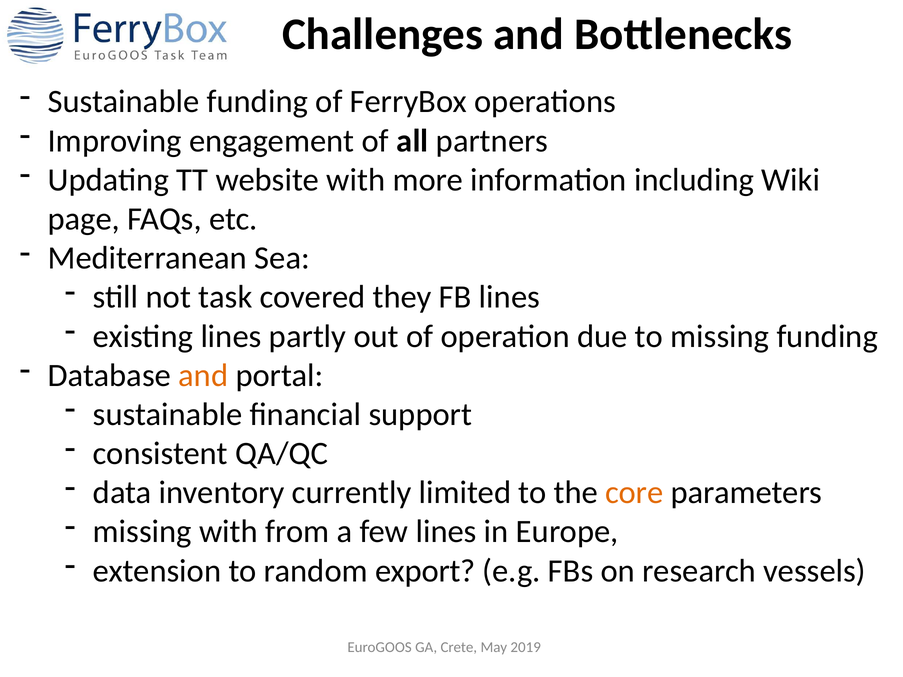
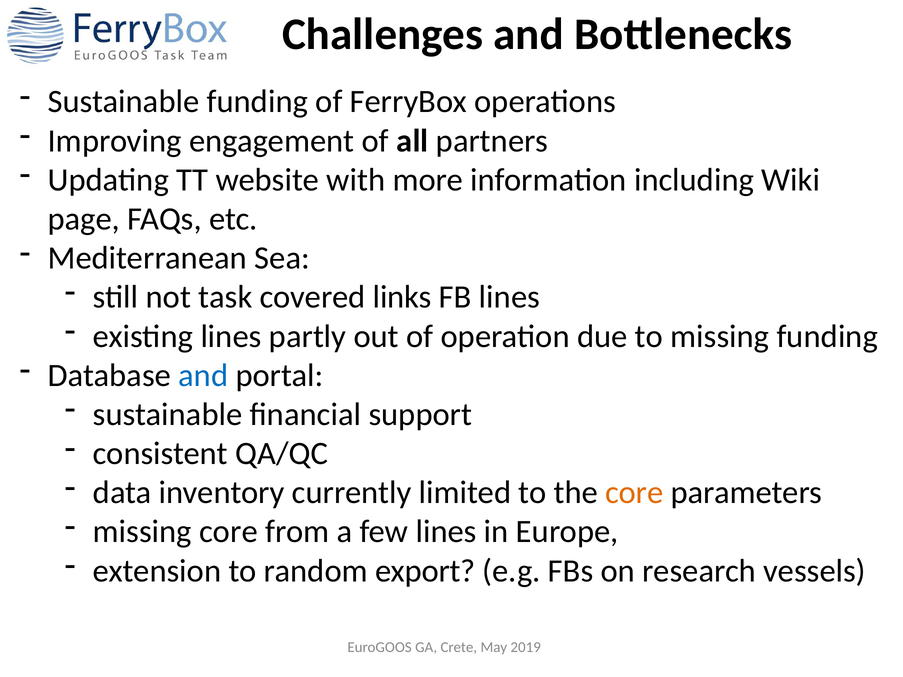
they: they -> links
and at (203, 376) colour: orange -> blue
missing with: with -> core
